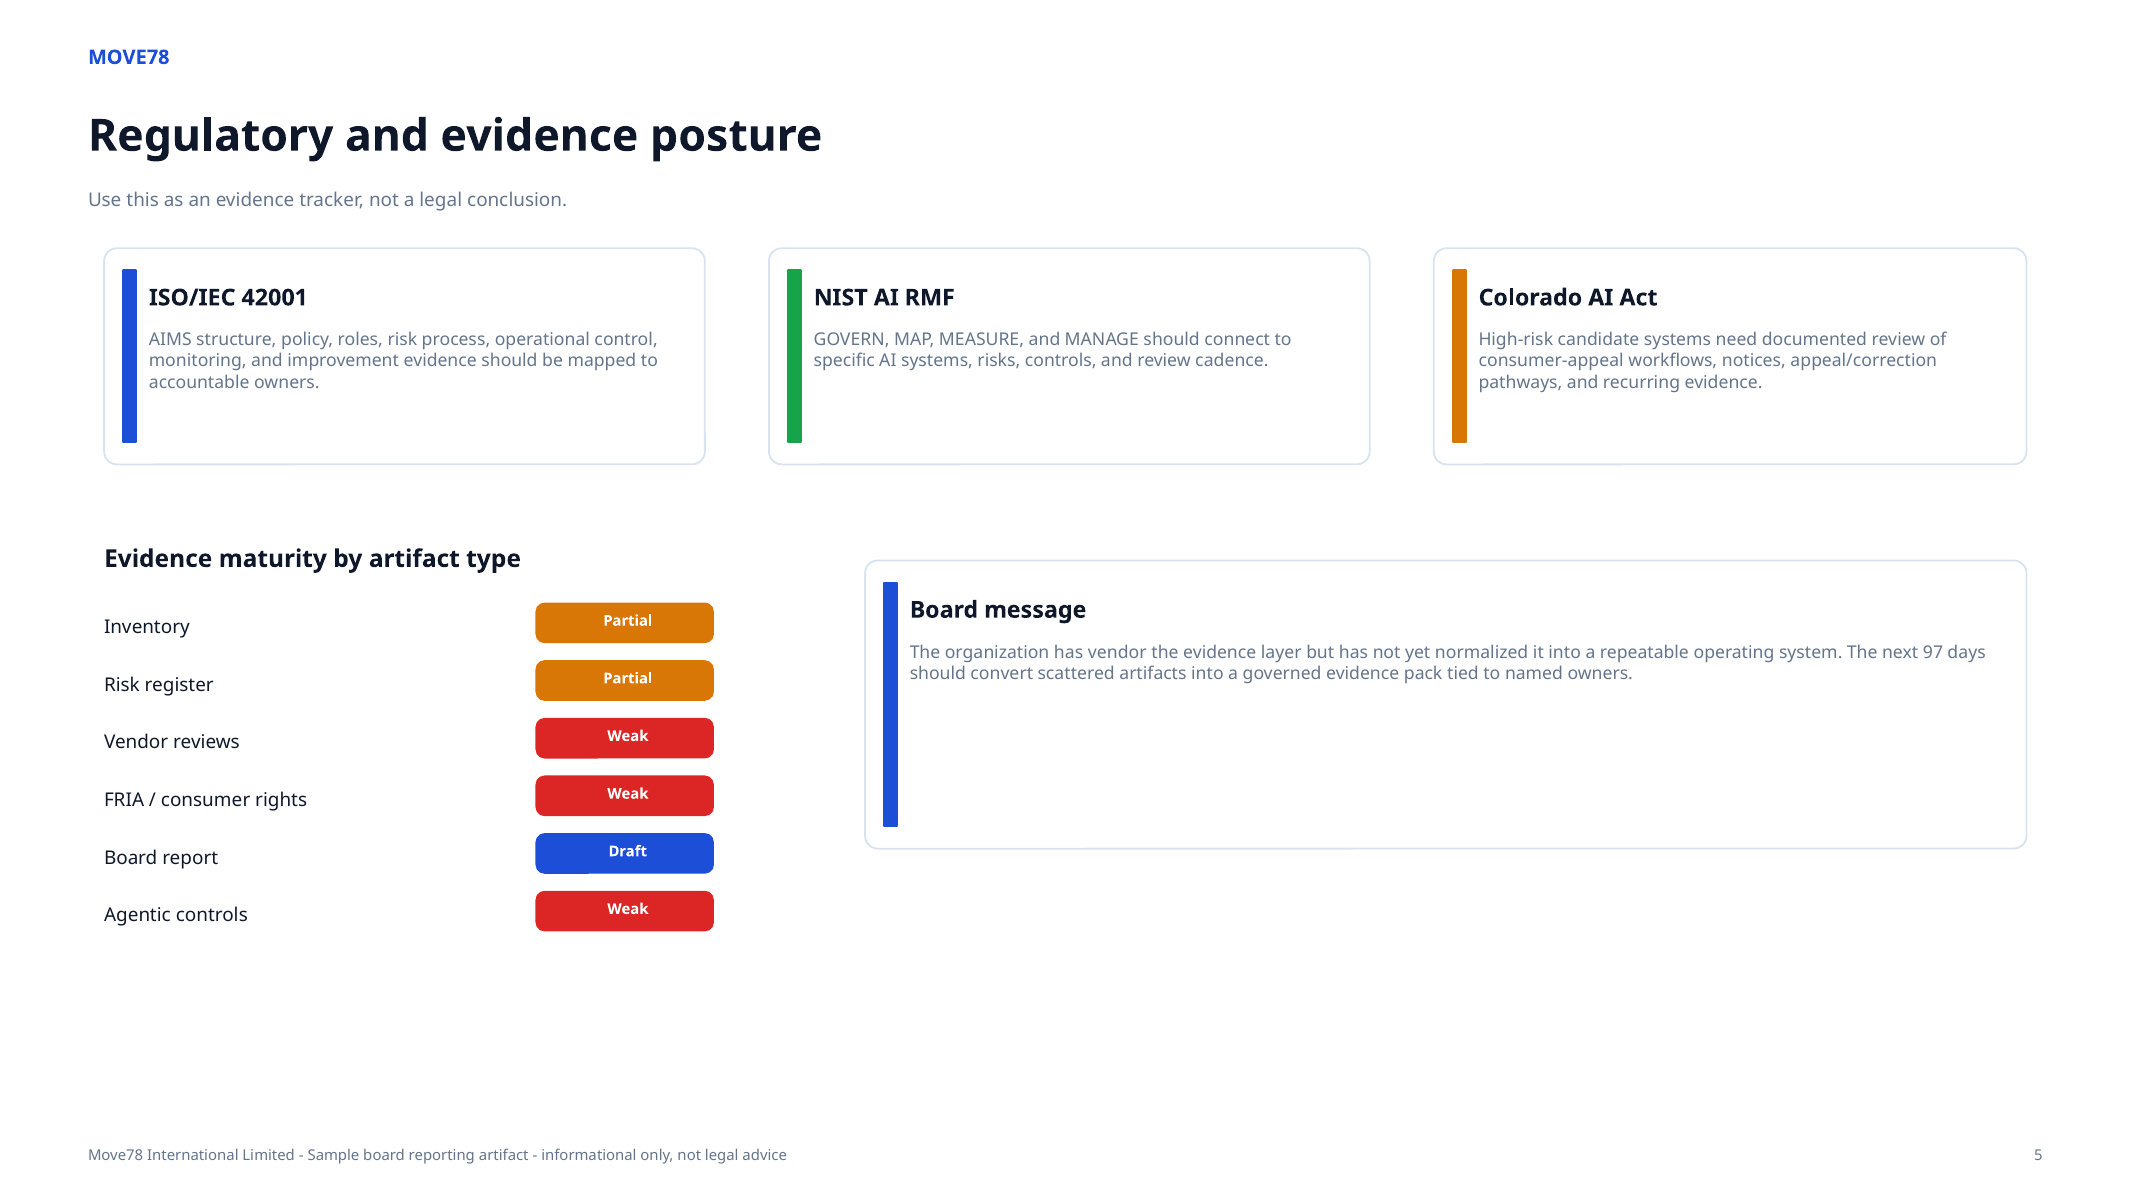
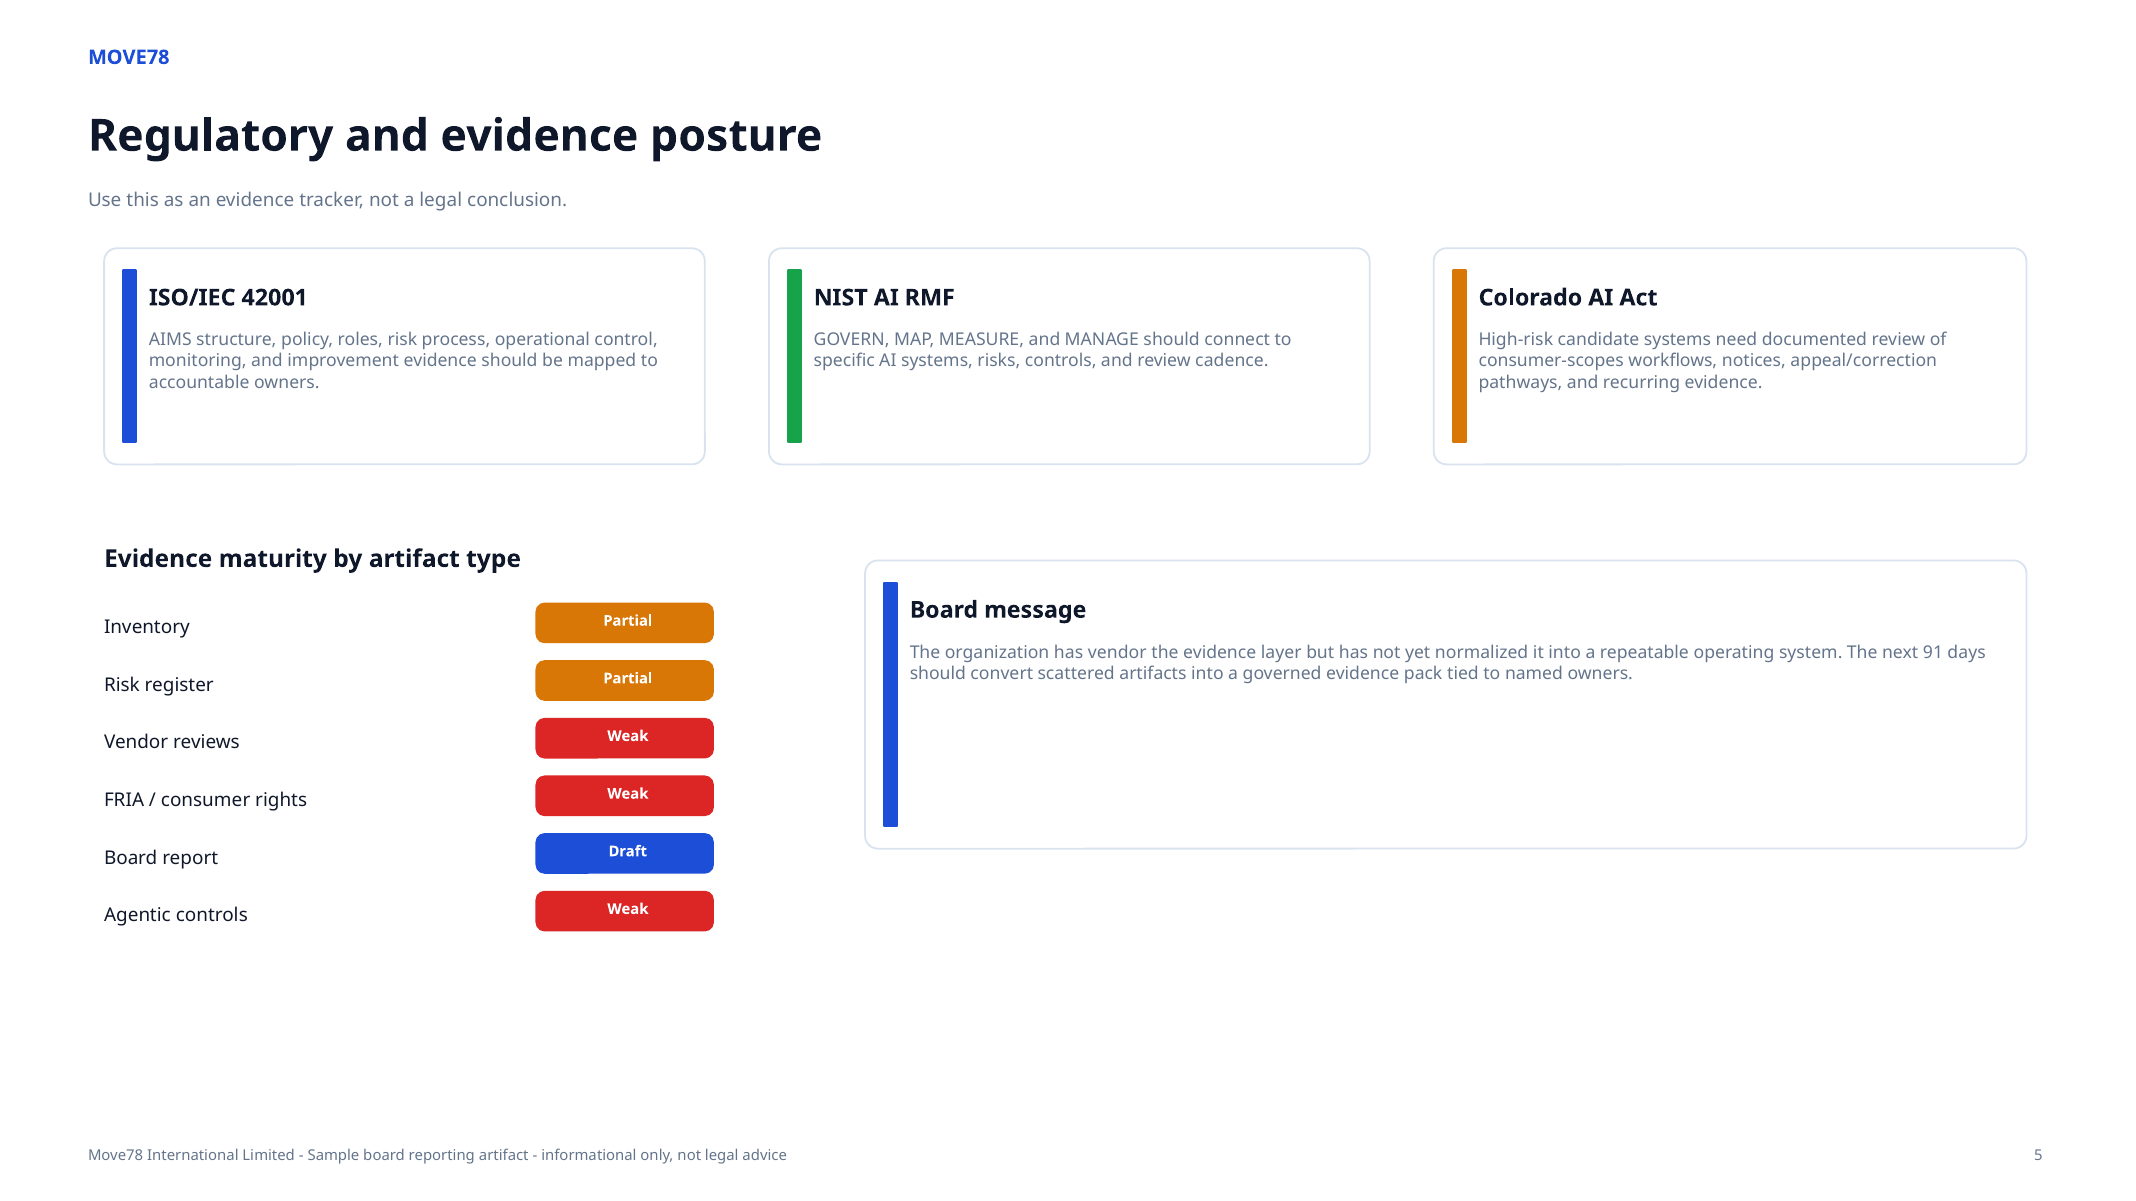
consumer-appeal: consumer-appeal -> consumer-scopes
97: 97 -> 91
